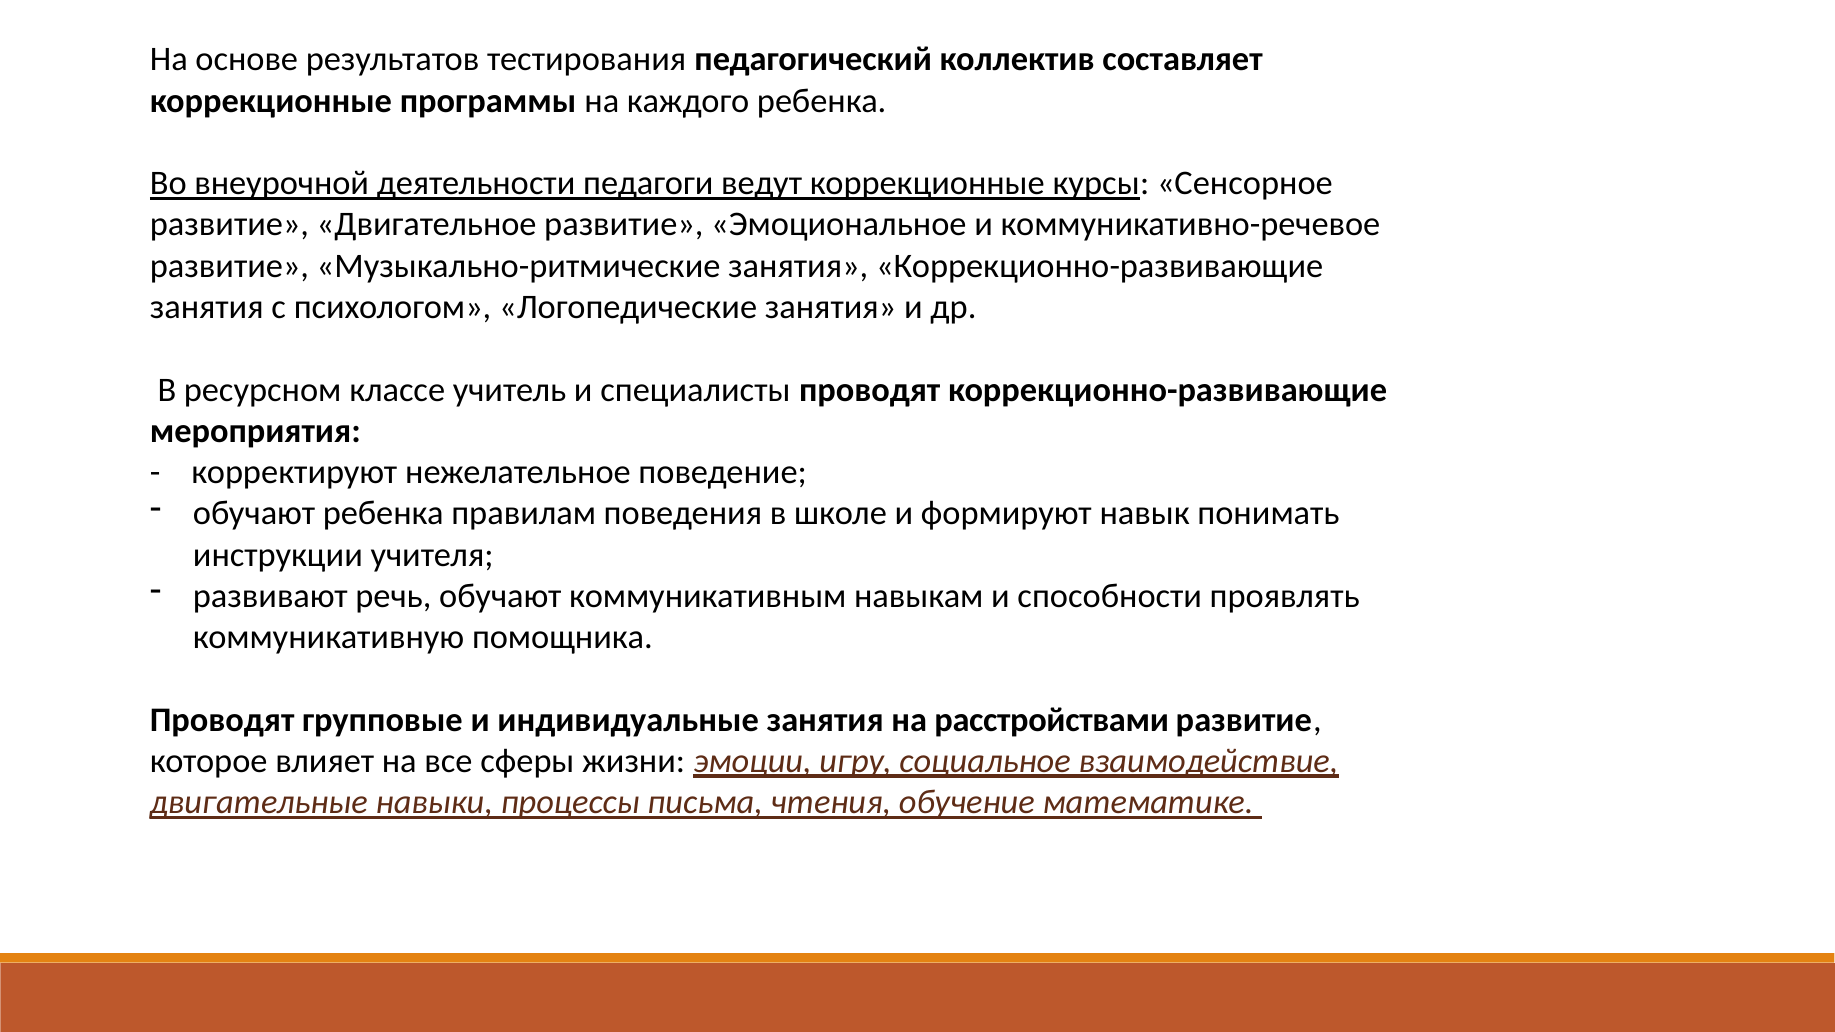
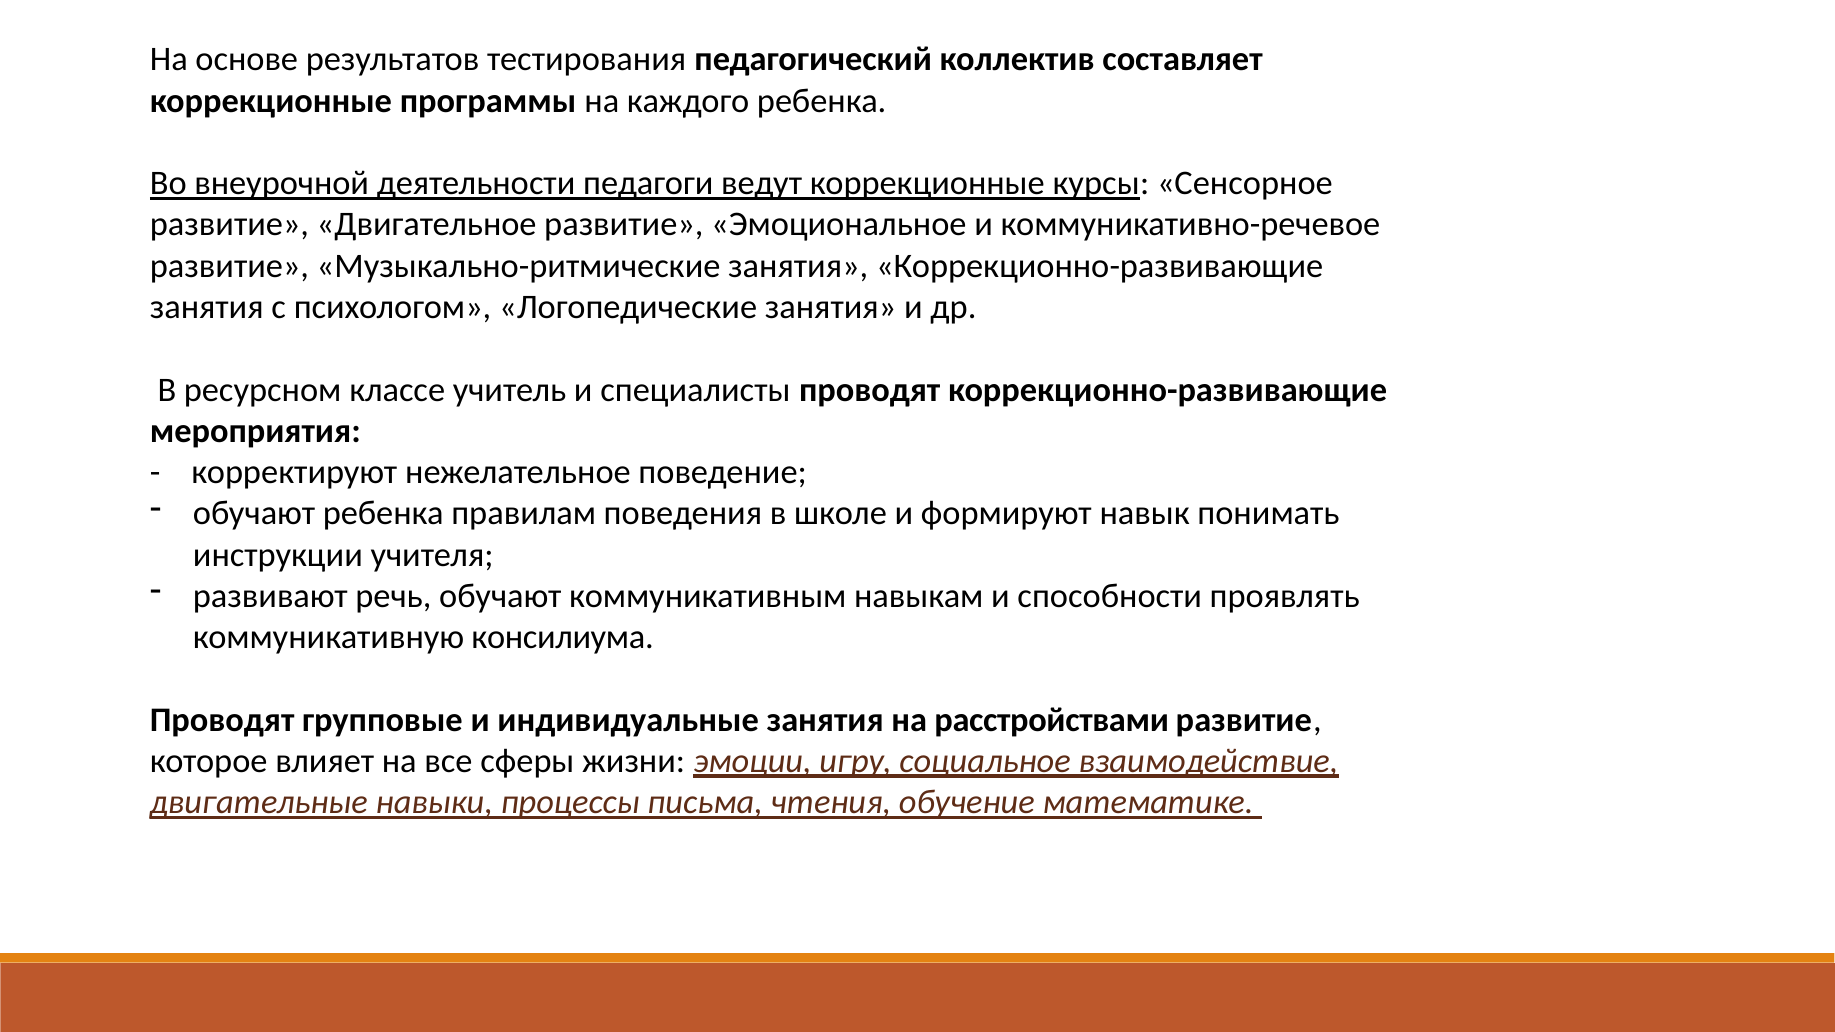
помощника: помощника -> консилиума
